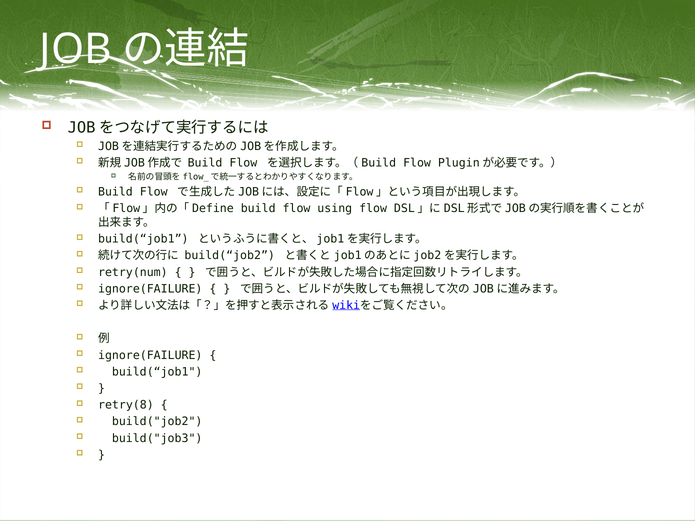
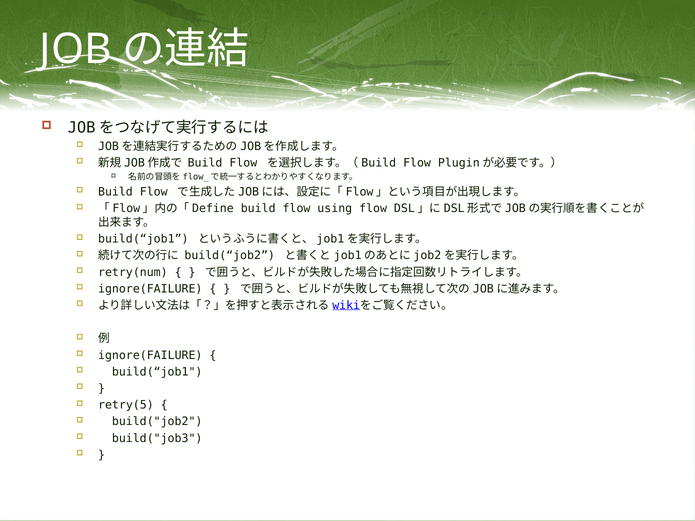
retry(8: retry(8 -> retry(5
